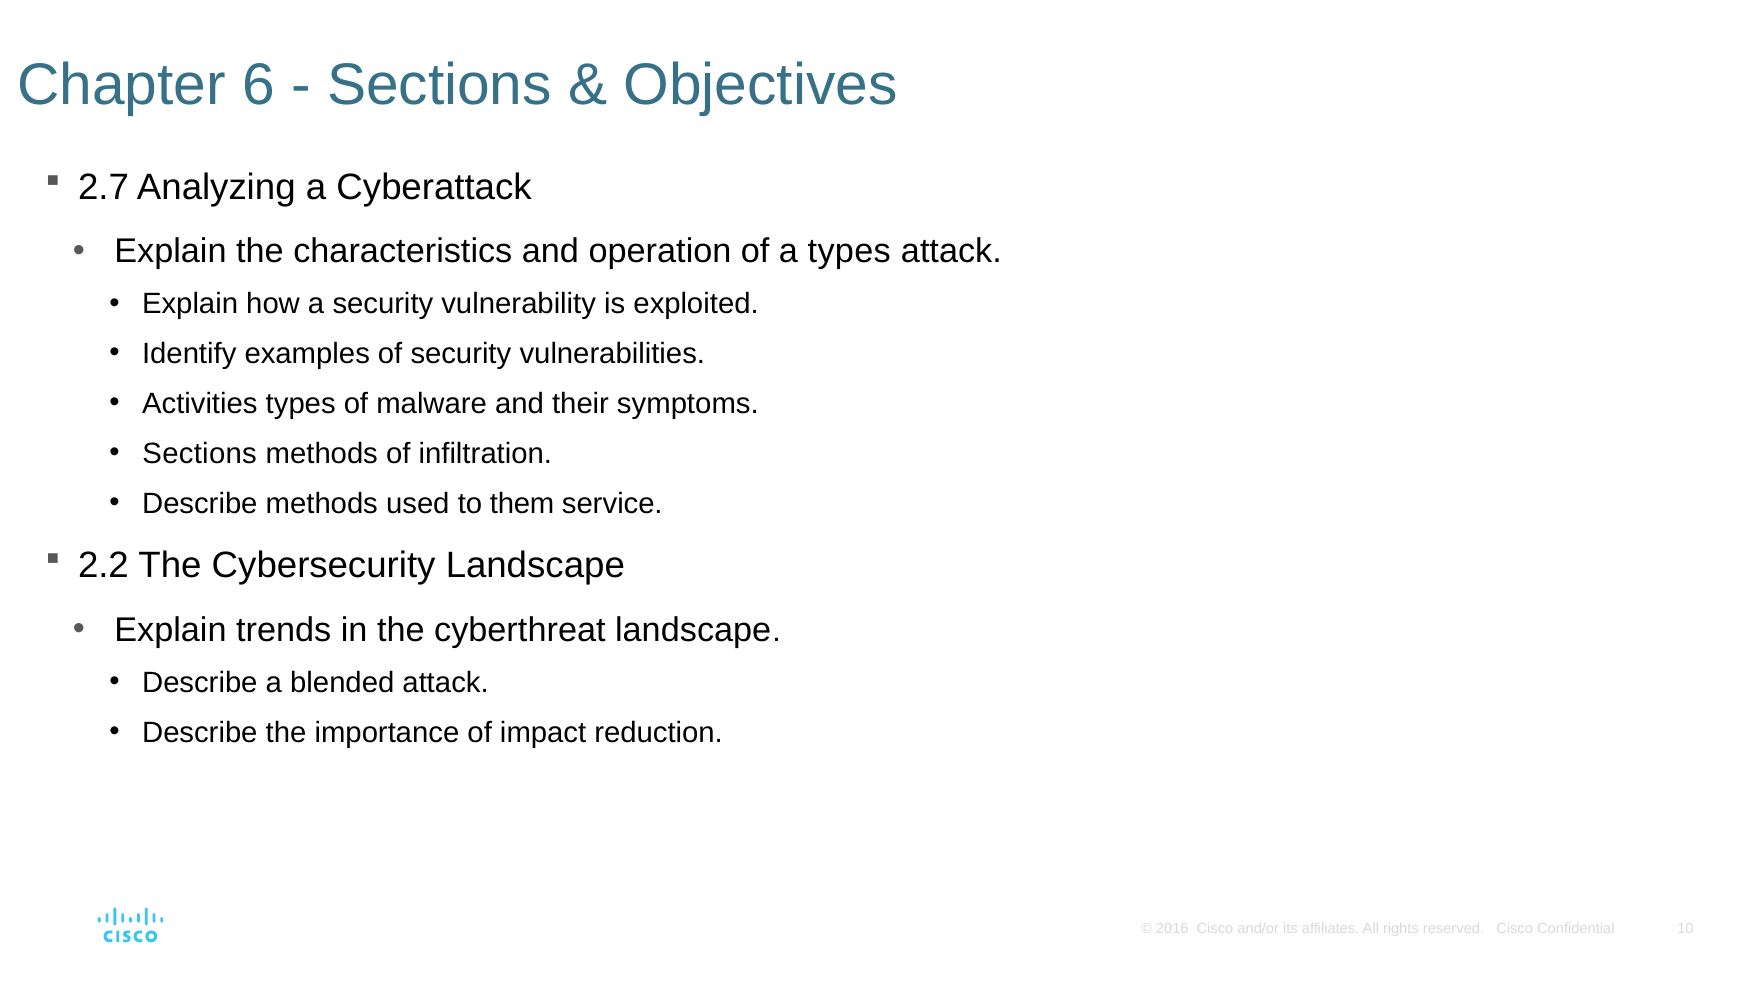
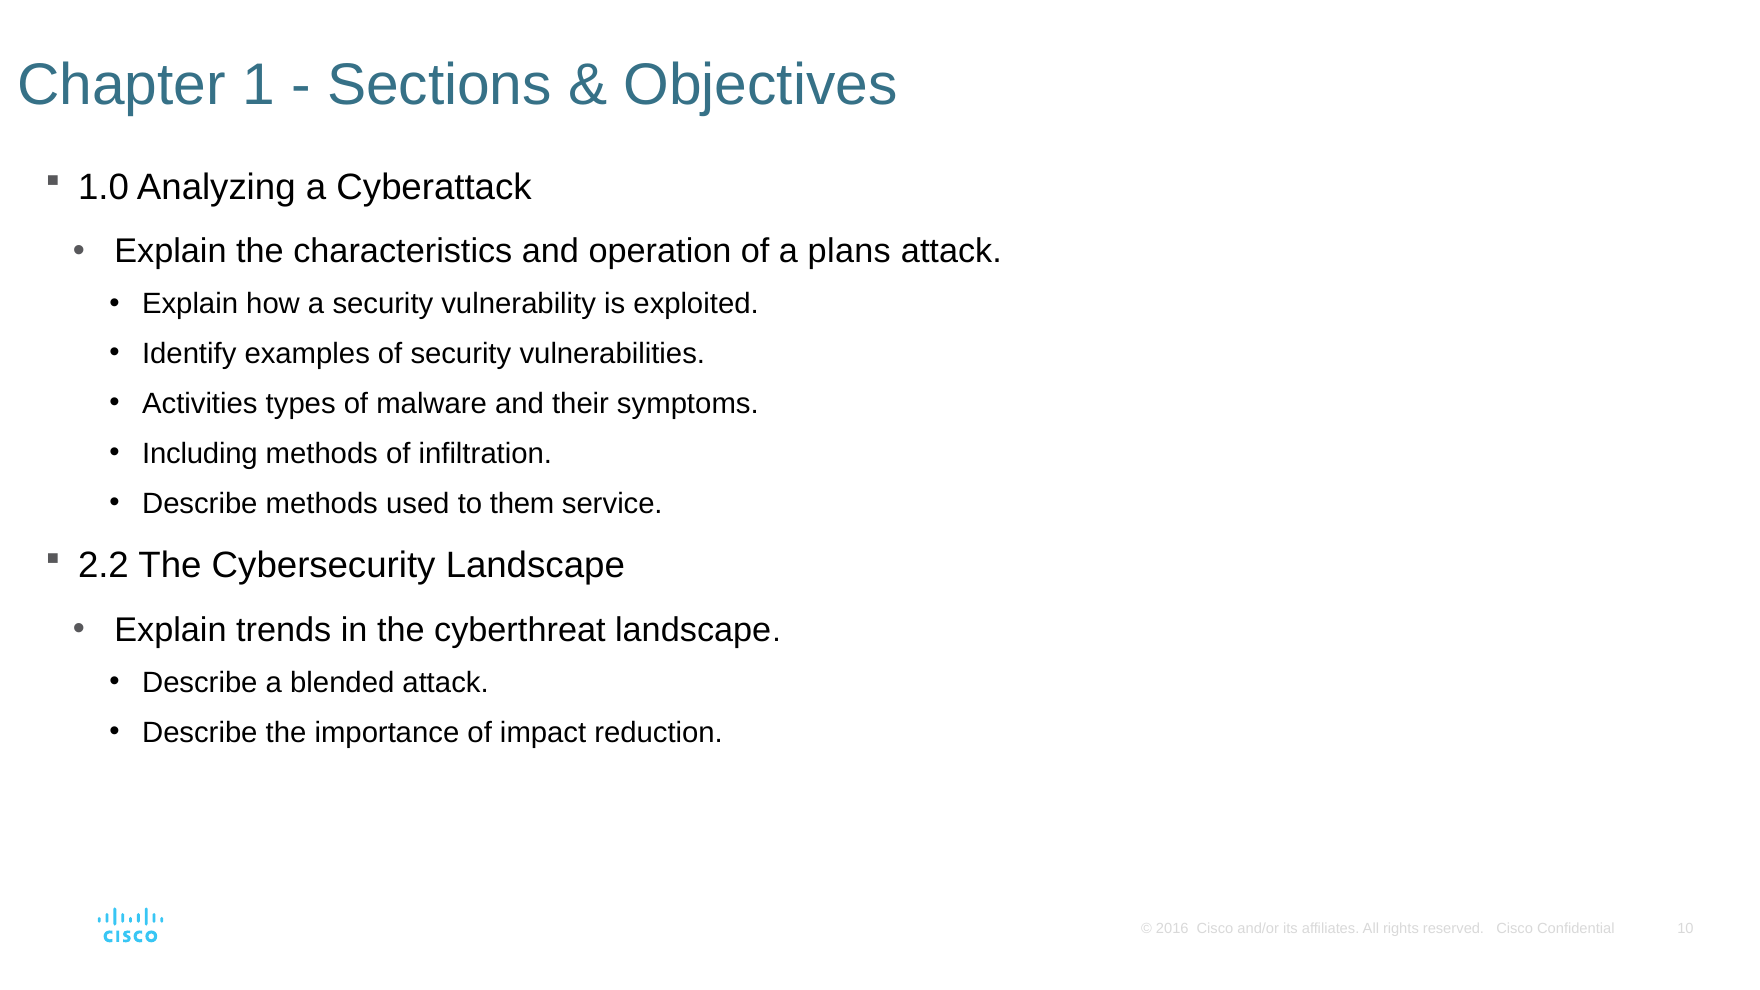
6: 6 -> 1
2.7: 2.7 -> 1.0
a types: types -> plans
Sections at (200, 454): Sections -> Including
